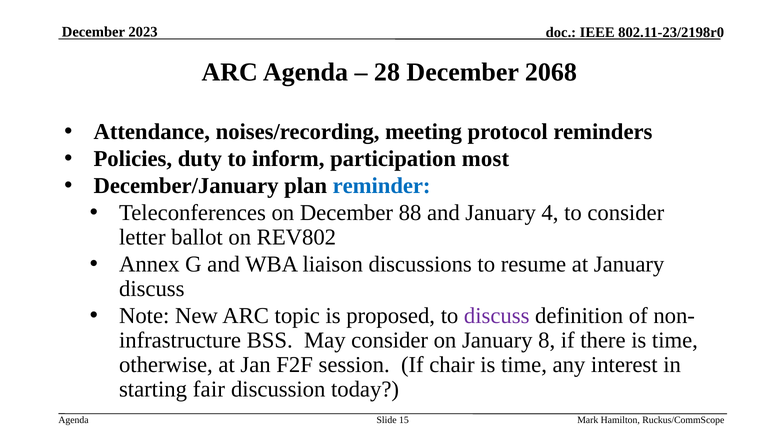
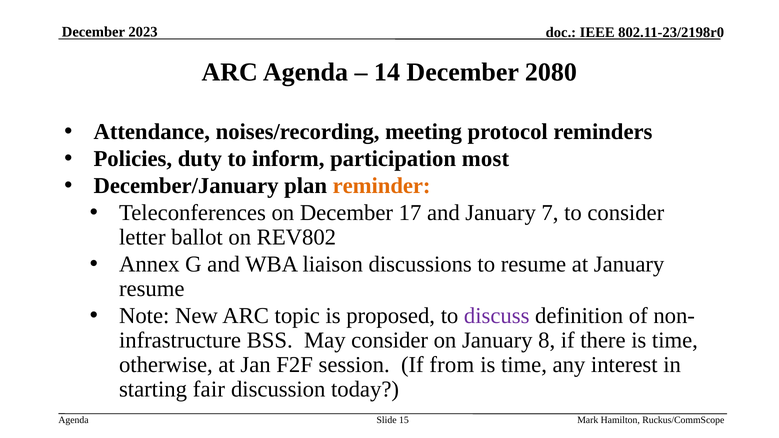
28: 28 -> 14
2068: 2068 -> 2080
reminder colour: blue -> orange
88: 88 -> 17
4: 4 -> 7
discuss at (152, 289): discuss -> resume
chair: chair -> from
